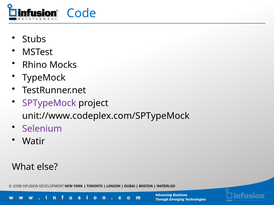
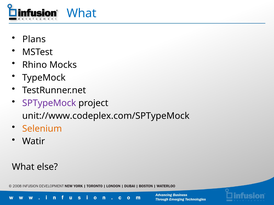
Code at (81, 13): Code -> What
Stubs: Stubs -> Plans
Selenium colour: purple -> orange
